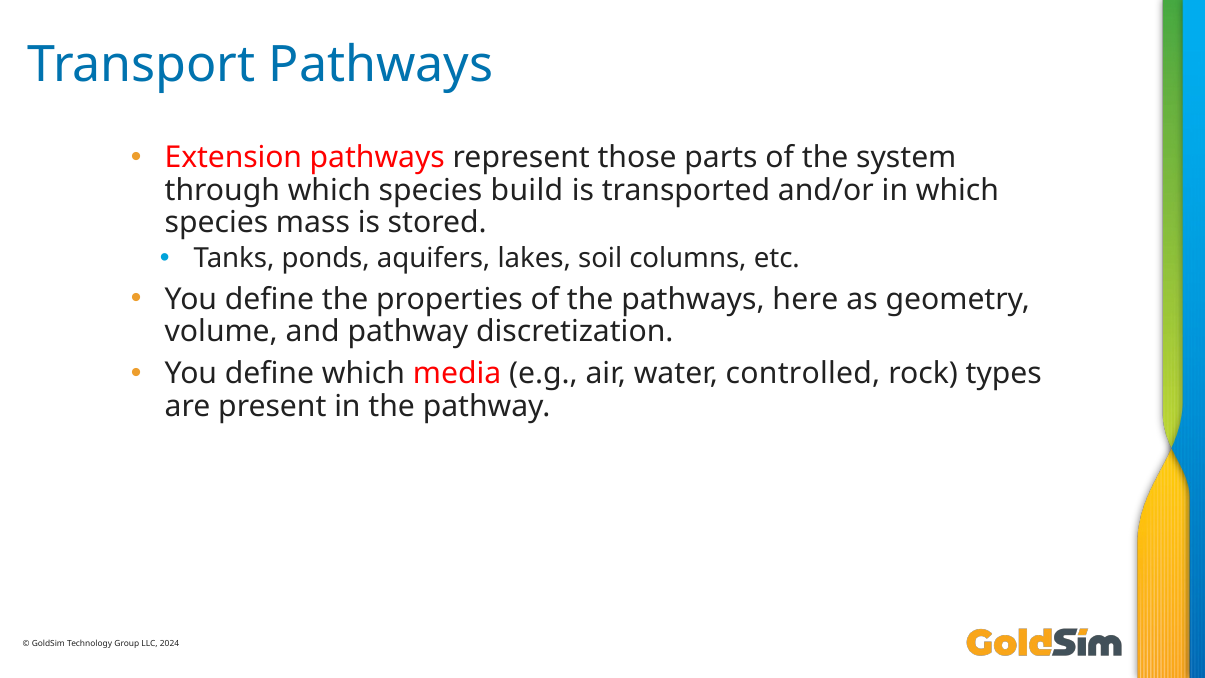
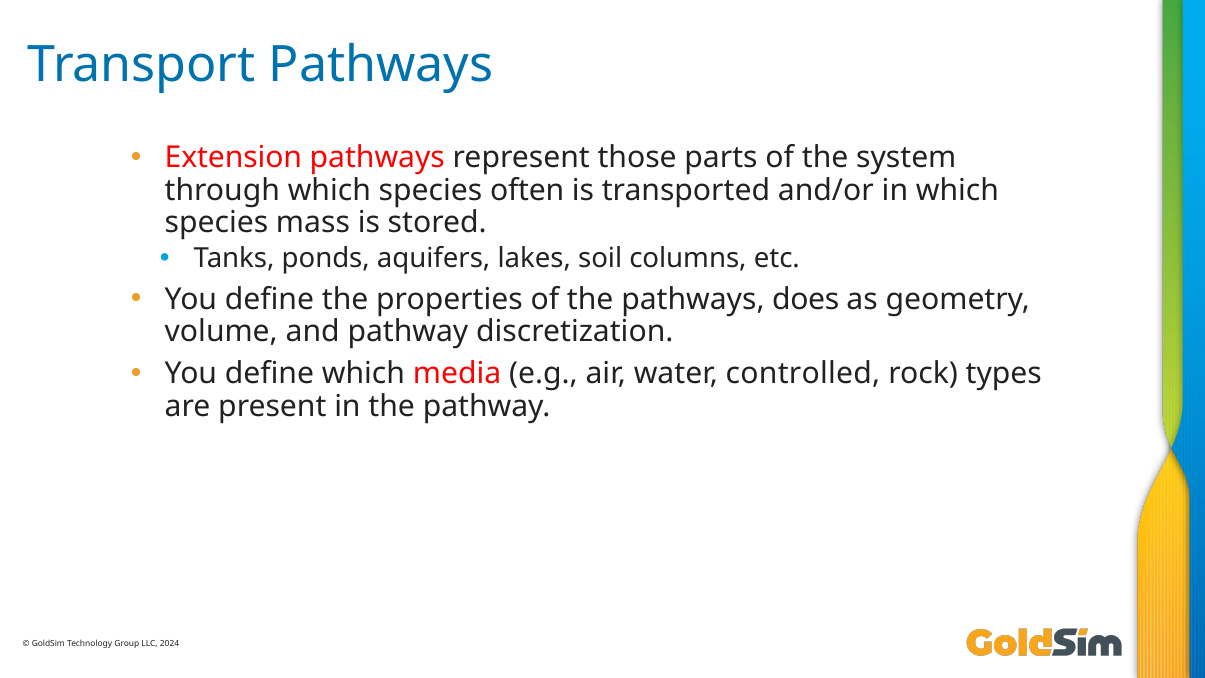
build: build -> often
here: here -> does
